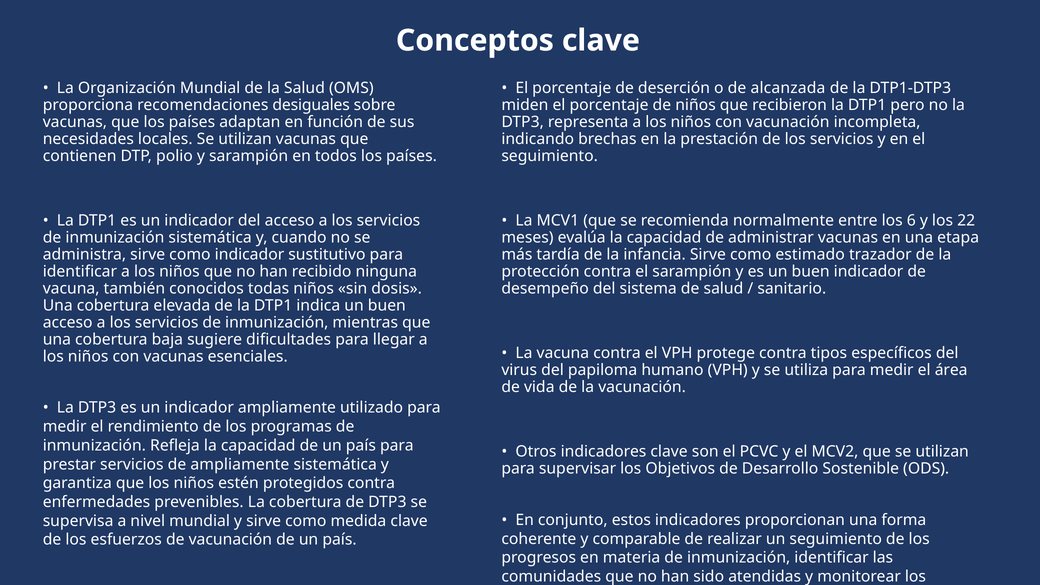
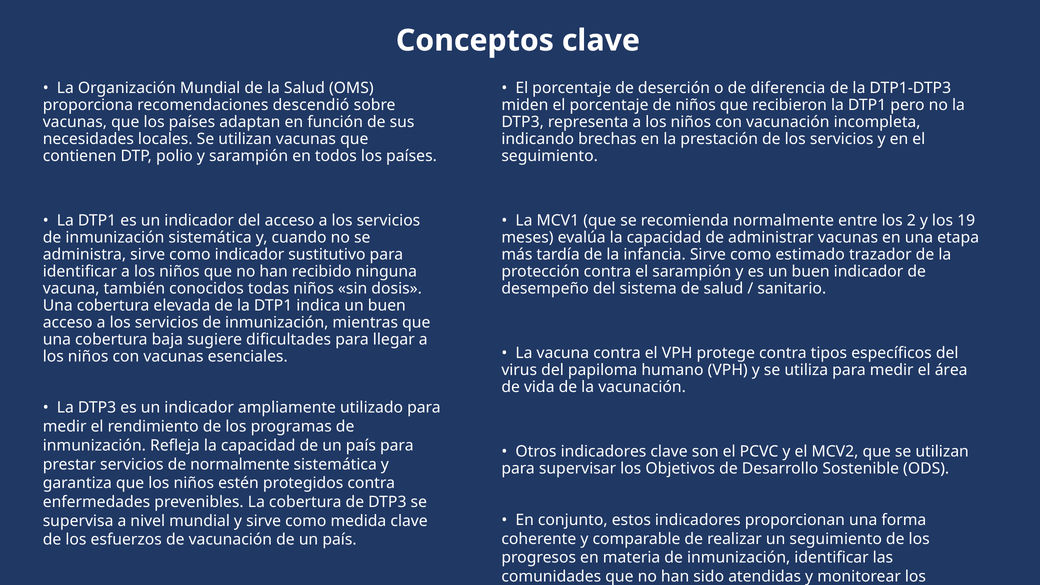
alcanzada: alcanzada -> diferencia
desiguales: desiguales -> descendió
6: 6 -> 2
22: 22 -> 19
de ampliamente: ampliamente -> normalmente
